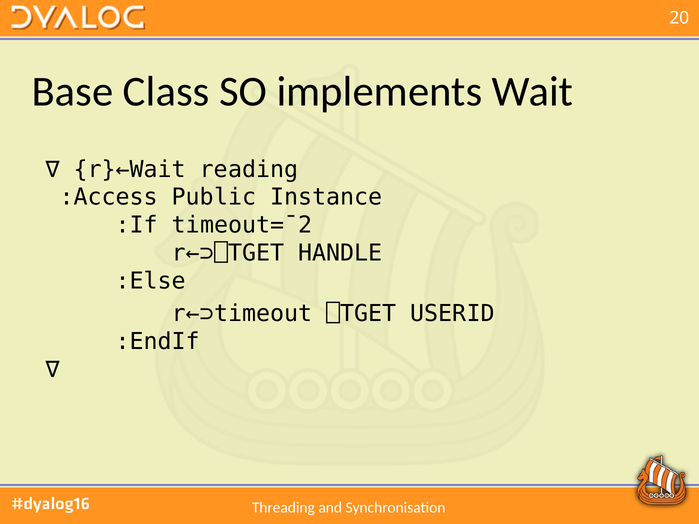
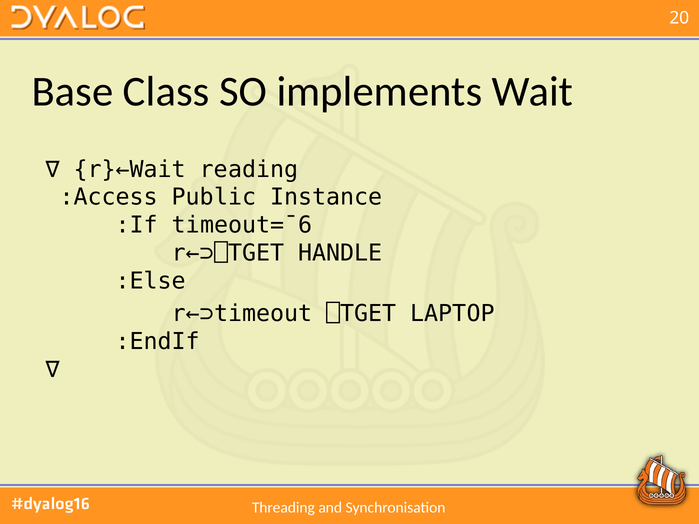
timeout=¯2: timeout=¯2 -> timeout=¯6
USERID: USERID -> LAPTOP
